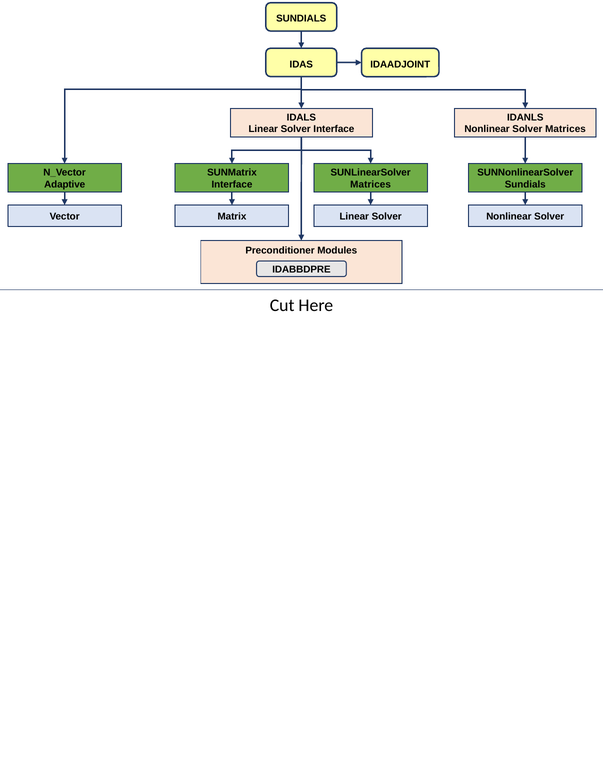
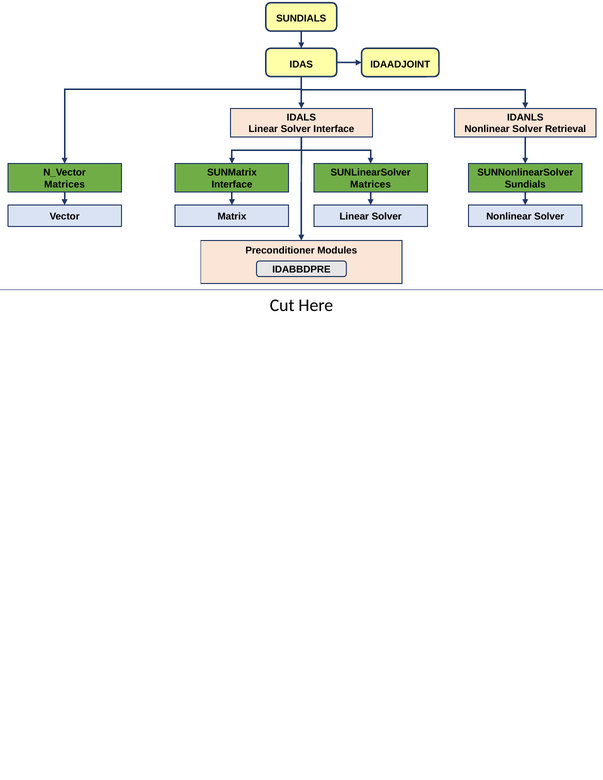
Solver Matrices: Matrices -> Retrieval
Adaptive at (65, 184): Adaptive -> Matrices
